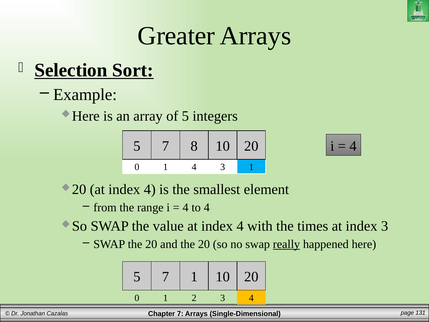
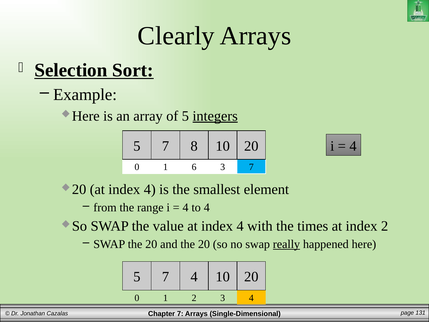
Greater: Greater -> Clearly
integers underline: none -> present
1 4: 4 -> 6
3 1: 1 -> 7
index 3: 3 -> 2
7 1: 1 -> 4
